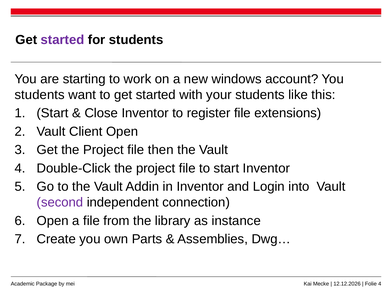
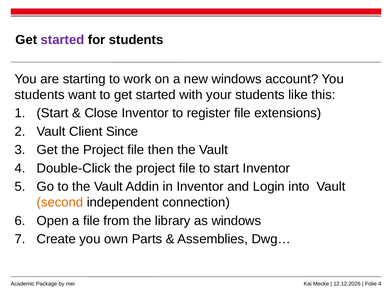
Client Open: Open -> Since
second colour: purple -> orange
as instance: instance -> windows
